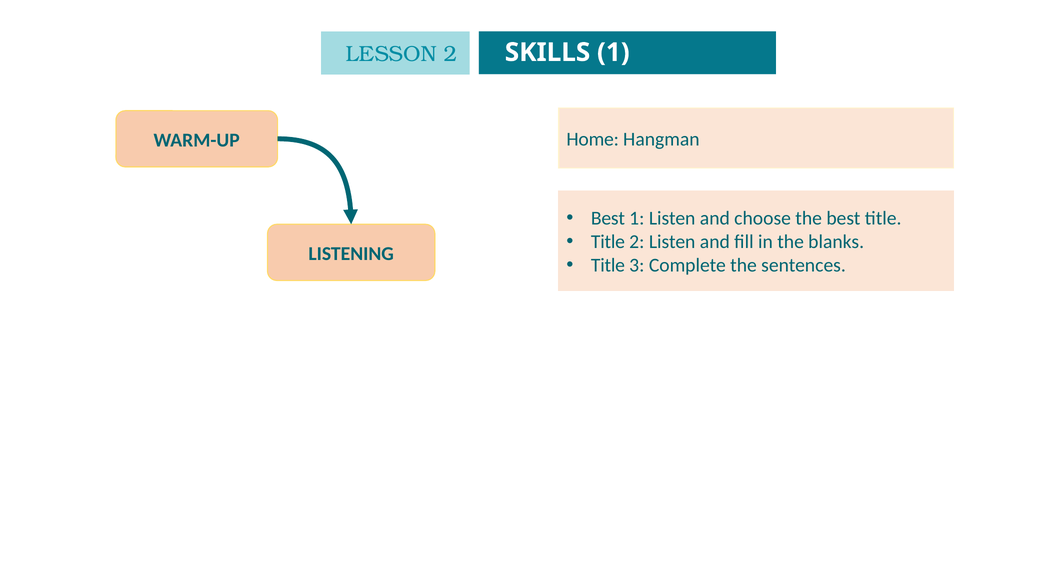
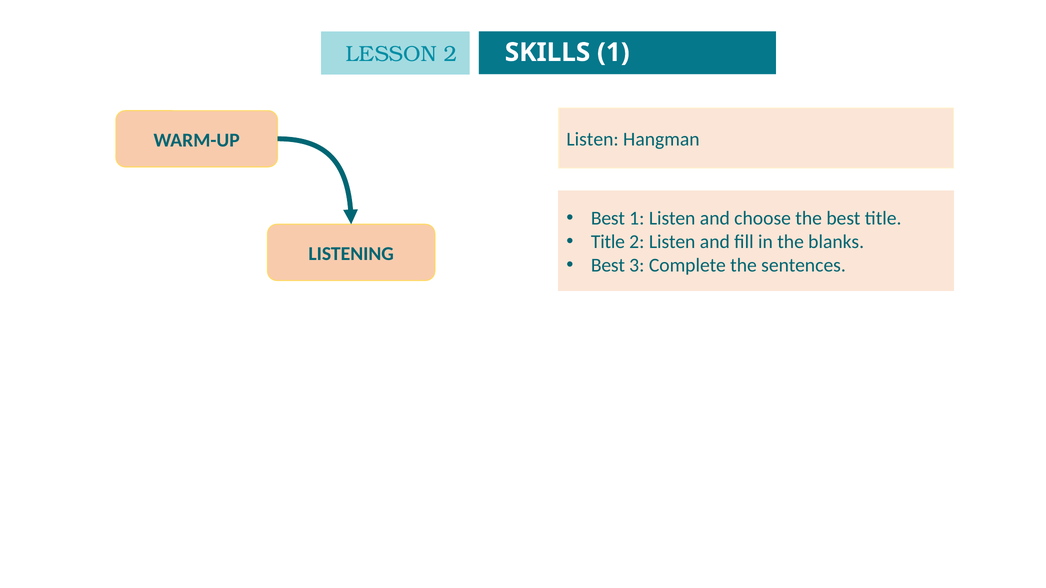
Home at (593, 140): Home -> Listen
Title at (608, 266): Title -> Best
